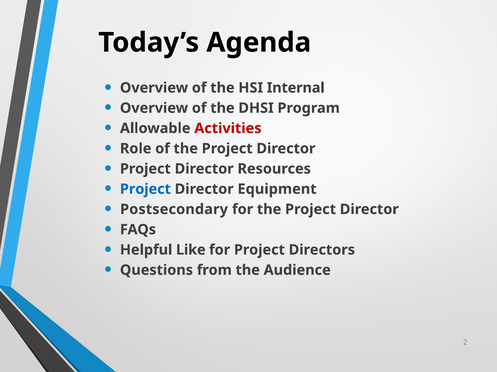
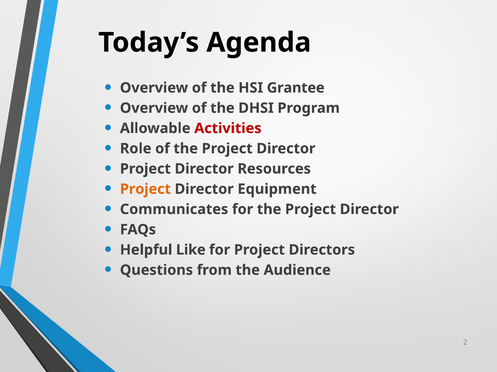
Internal: Internal -> Grantee
Project at (145, 189) colour: blue -> orange
Postsecondary: Postsecondary -> Communicates
